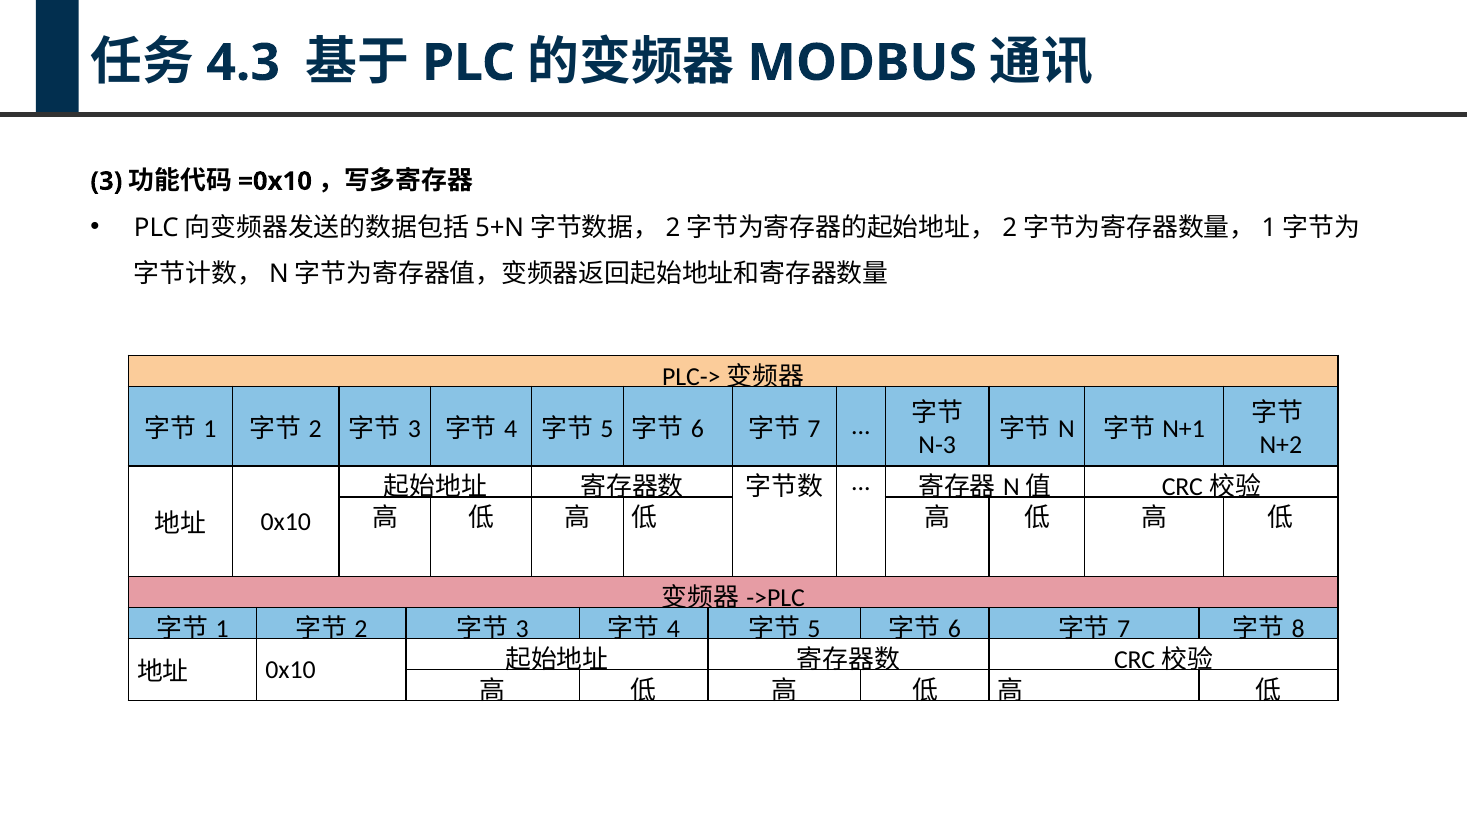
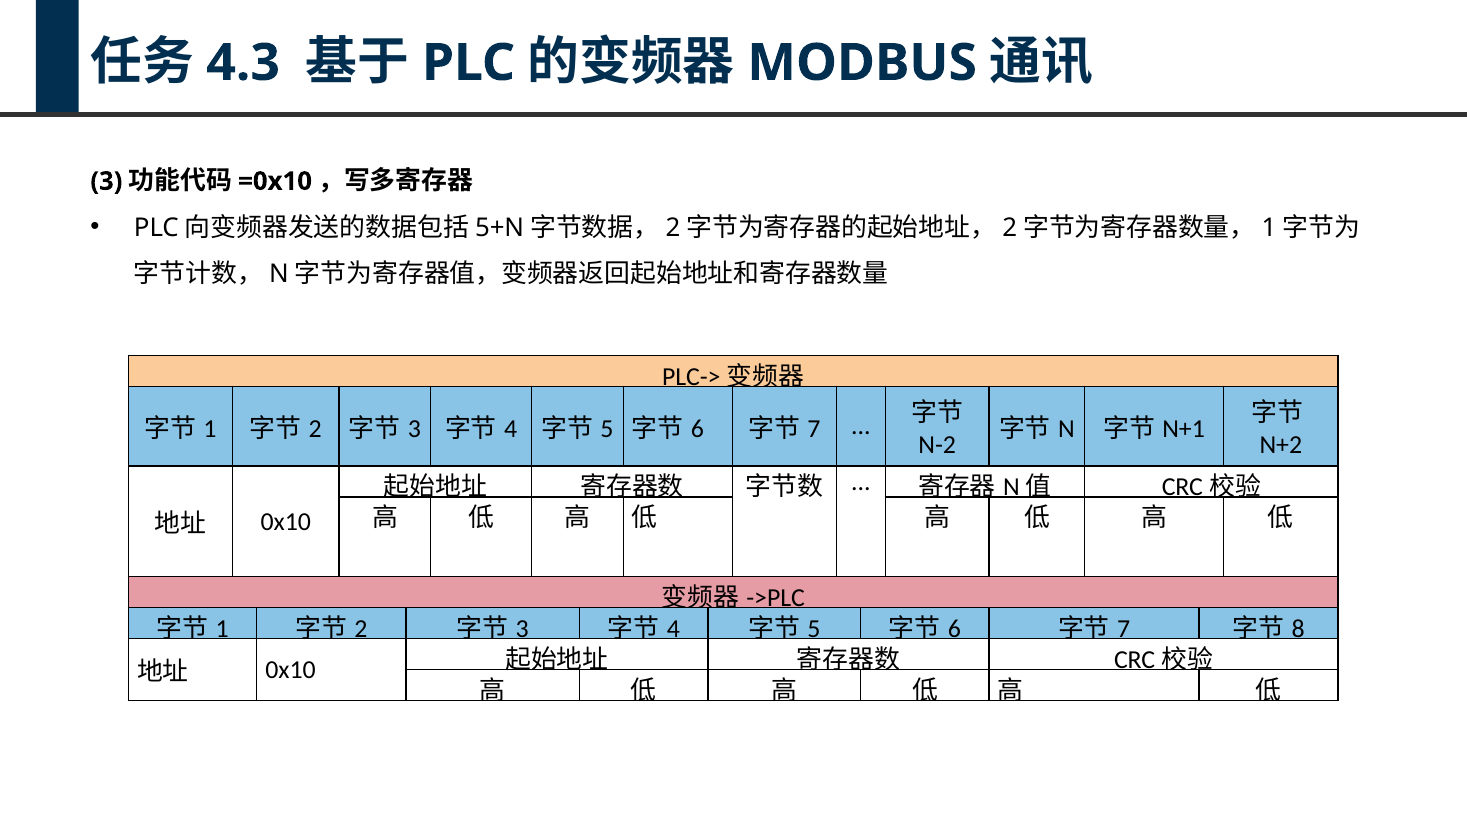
N-3: N-3 -> N-2
